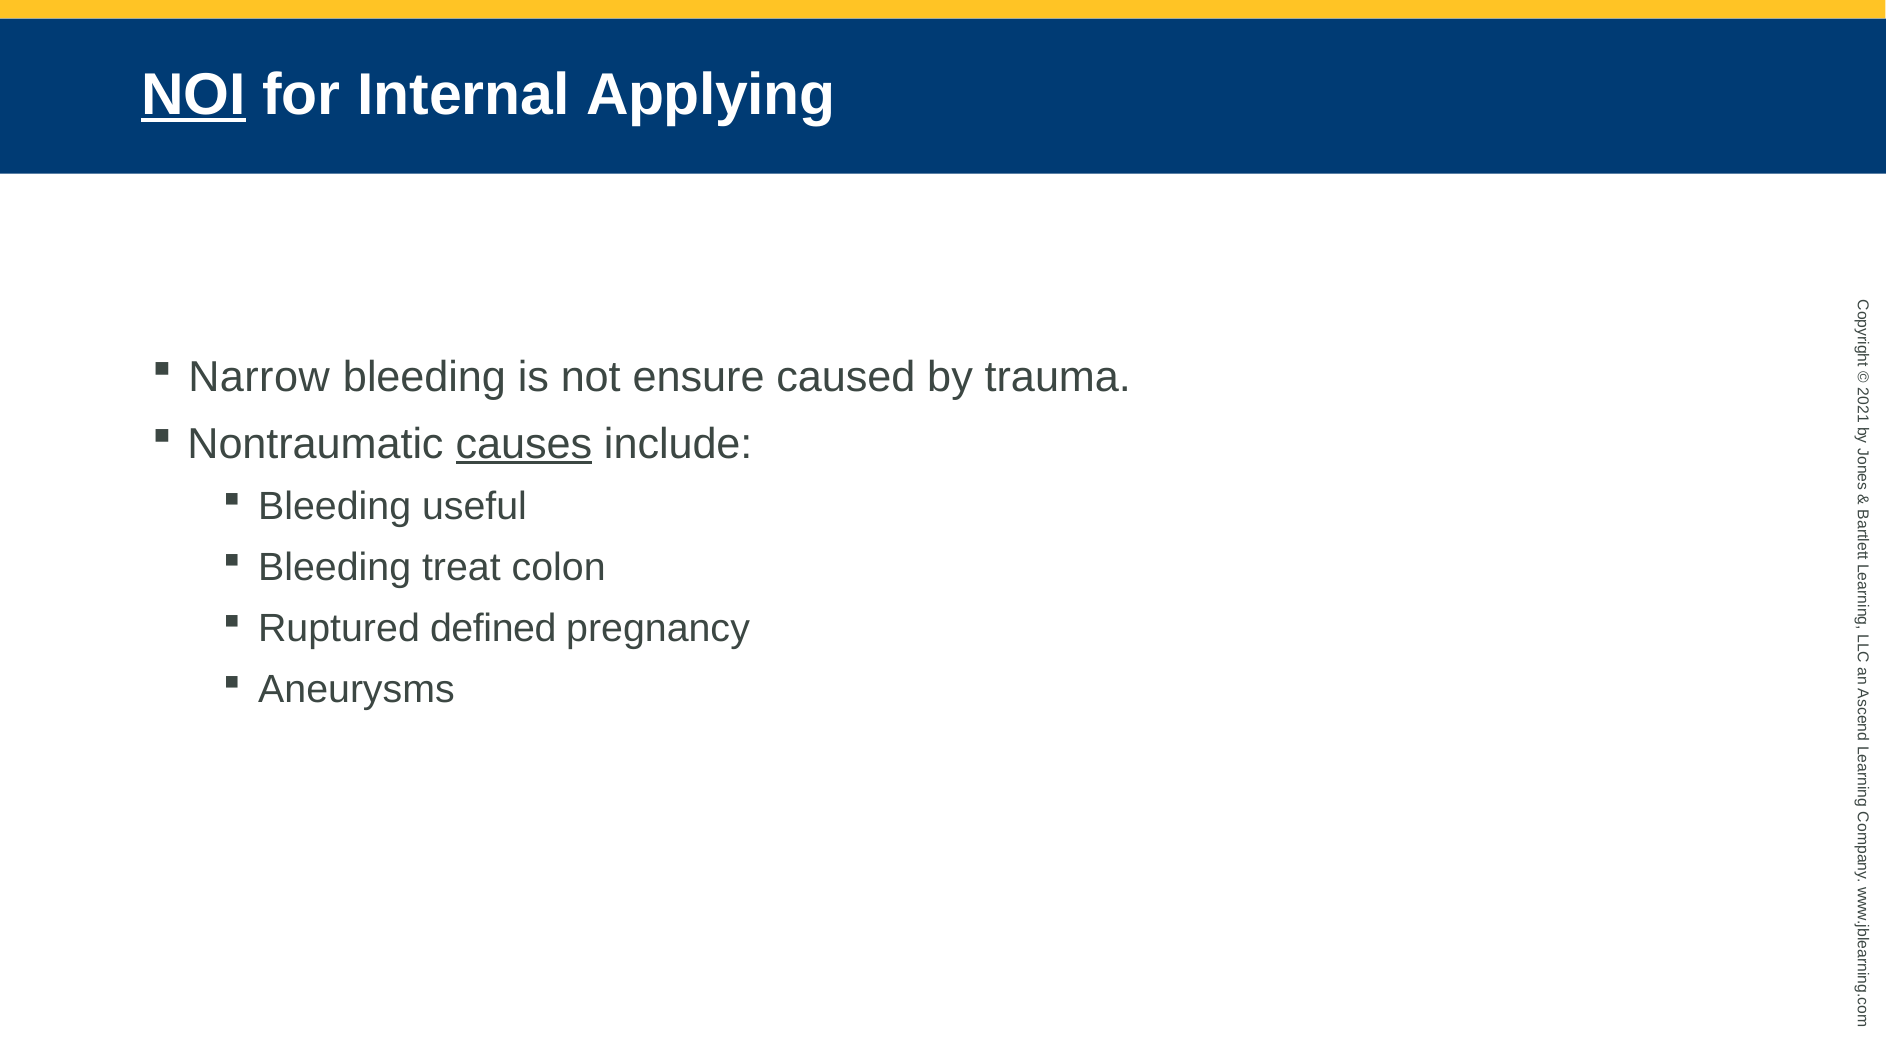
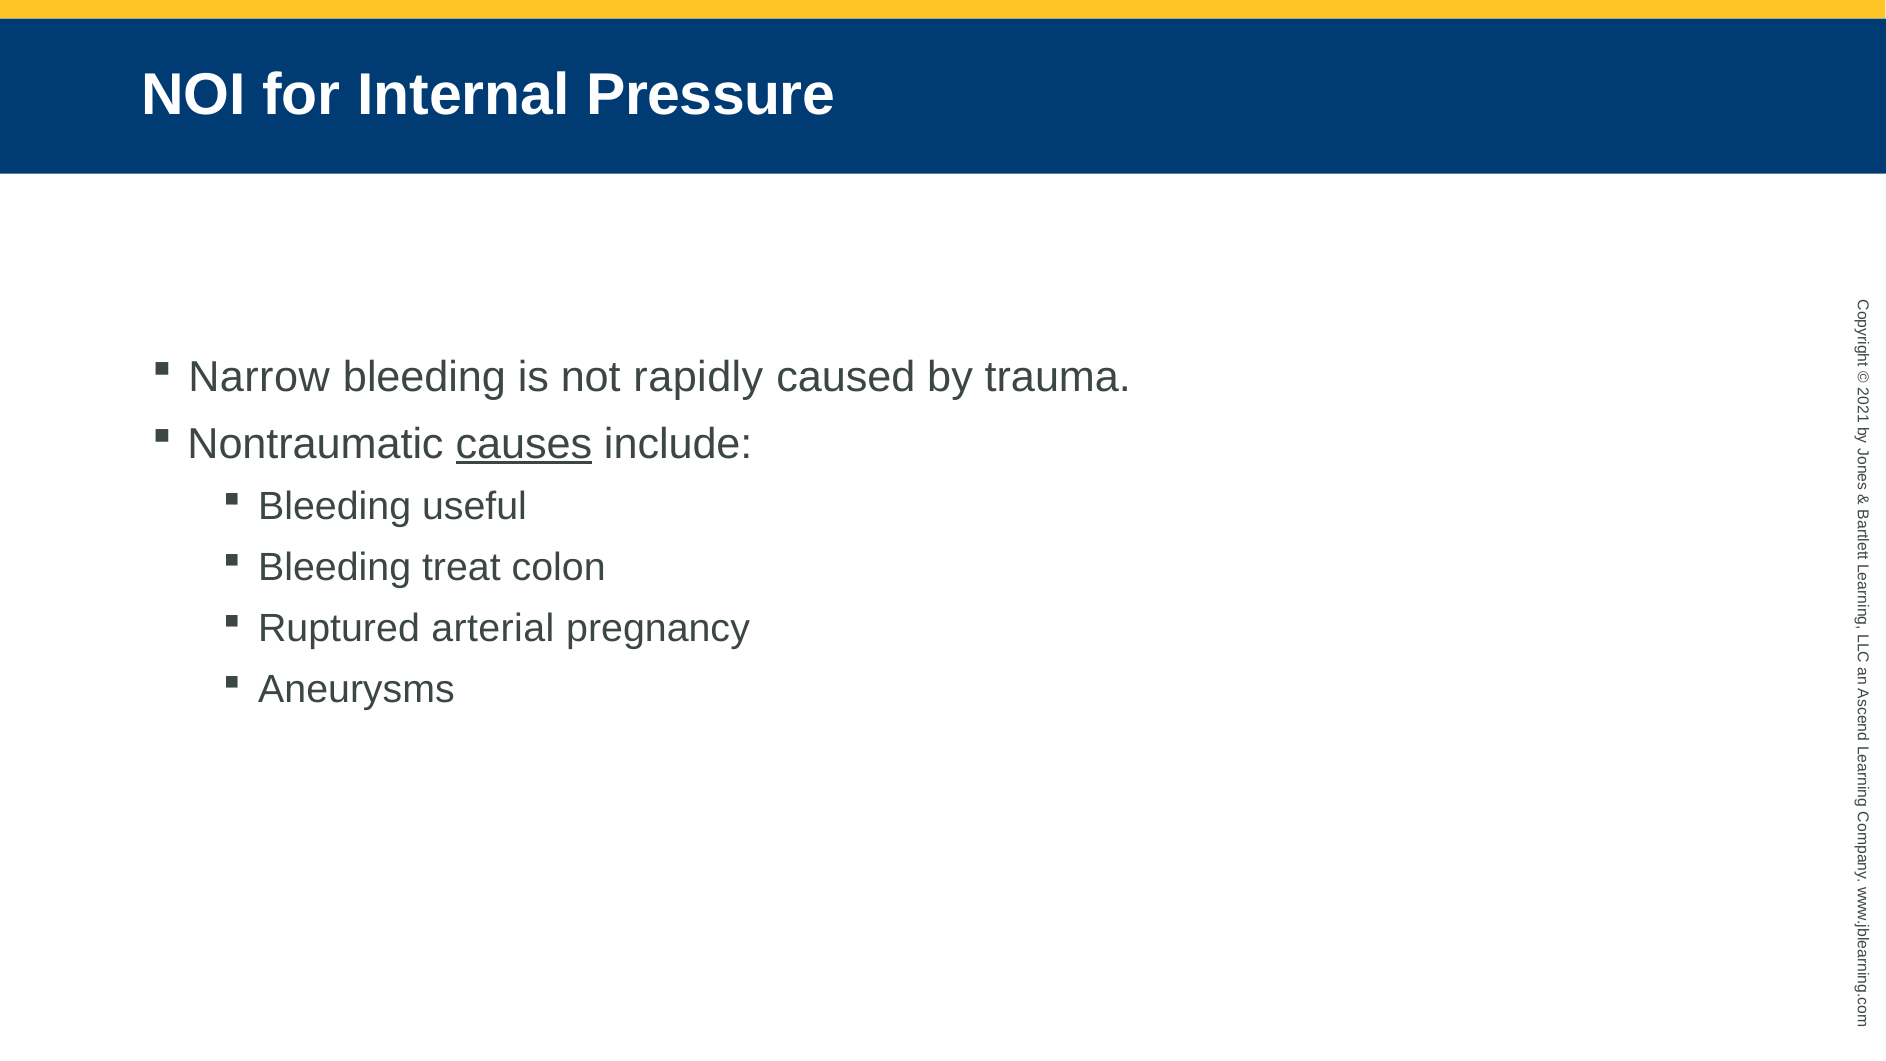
NOI underline: present -> none
Applying: Applying -> Pressure
ensure: ensure -> rapidly
defined: defined -> arterial
